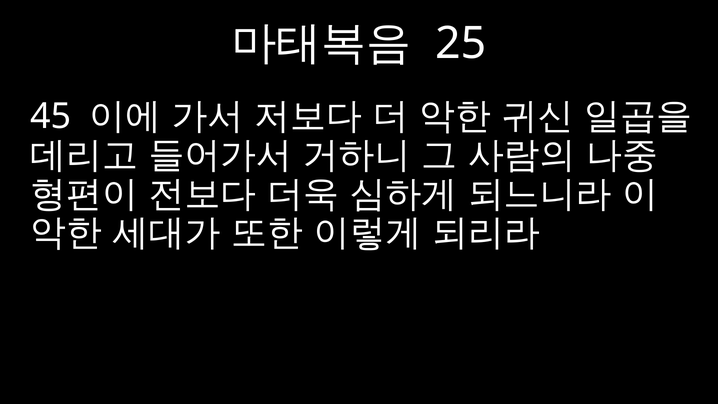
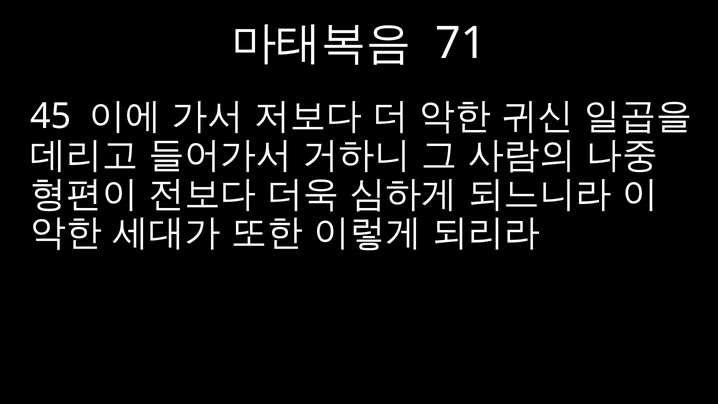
25: 25 -> 71
